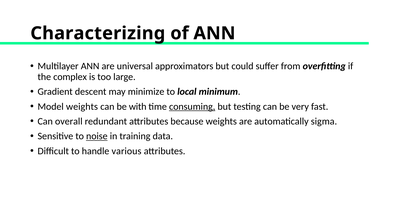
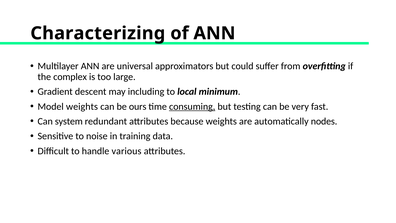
minimize: minimize -> including
with: with -> ours
overall: overall -> system
sigma: sigma -> nodes
noise underline: present -> none
